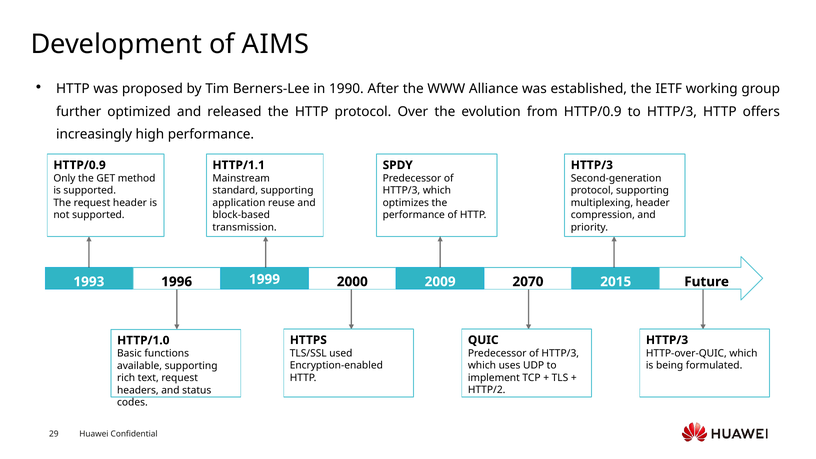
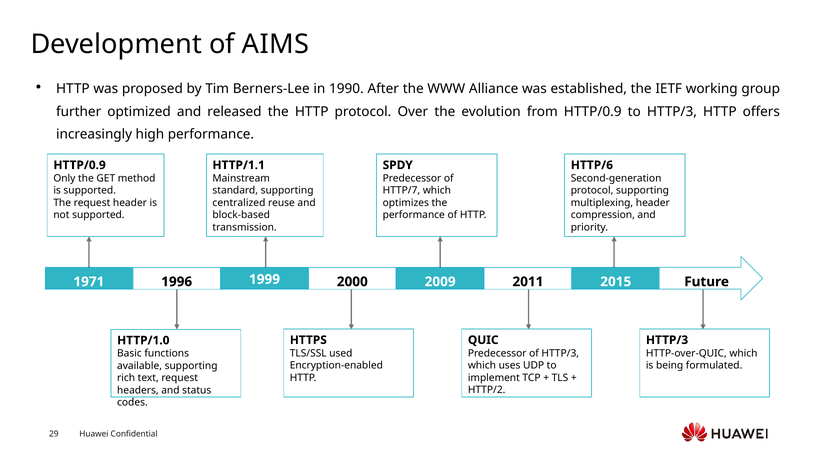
HTTP/3 at (592, 165): HTTP/3 -> HTTP/6
HTTP/3 at (401, 191): HTTP/3 -> HTTP/7
application: application -> centralized
2070: 2070 -> 2011
1993: 1993 -> 1971
